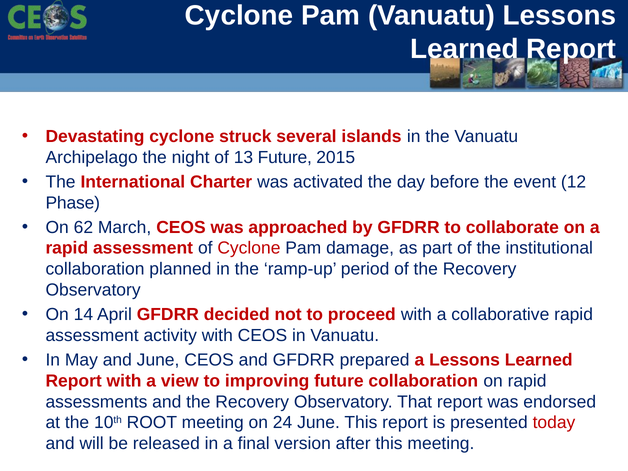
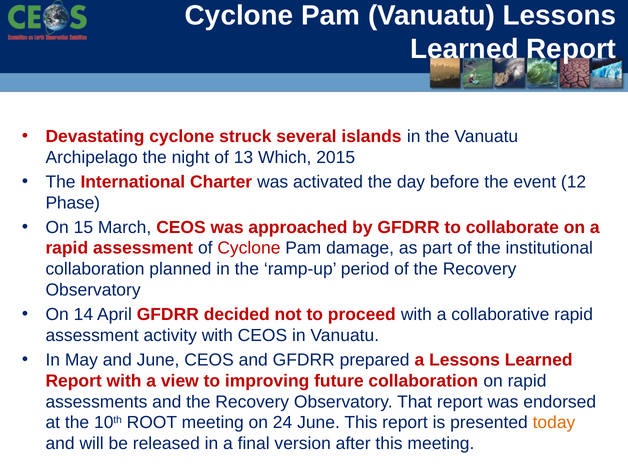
13 Future: Future -> Which
62: 62 -> 15
today colour: red -> orange
